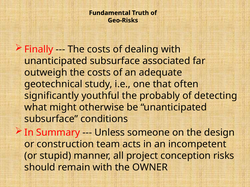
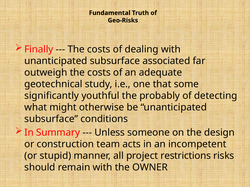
often: often -> some
conception: conception -> restrictions
